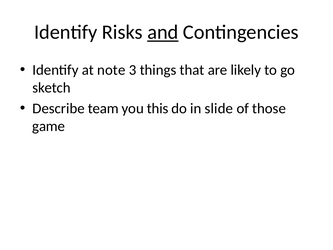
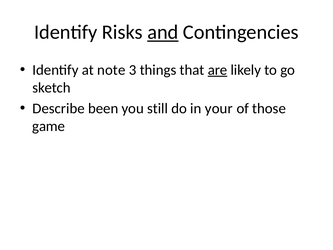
are underline: none -> present
team: team -> been
this: this -> still
slide: slide -> your
